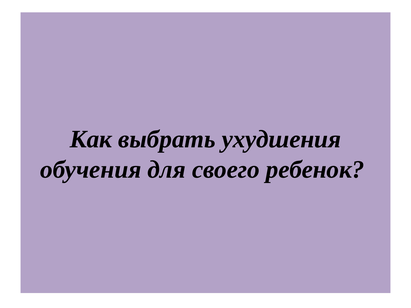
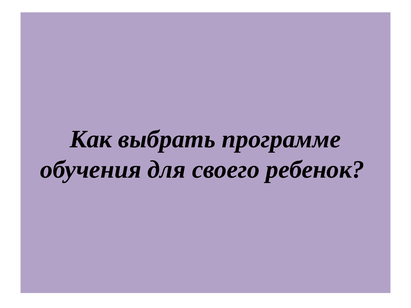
ухудшения: ухудшения -> программе
